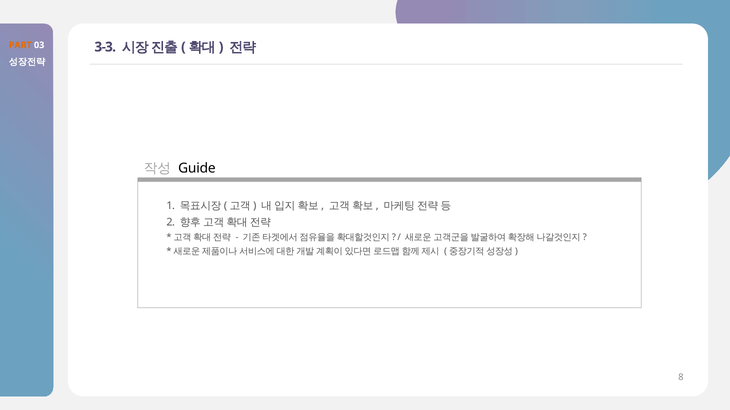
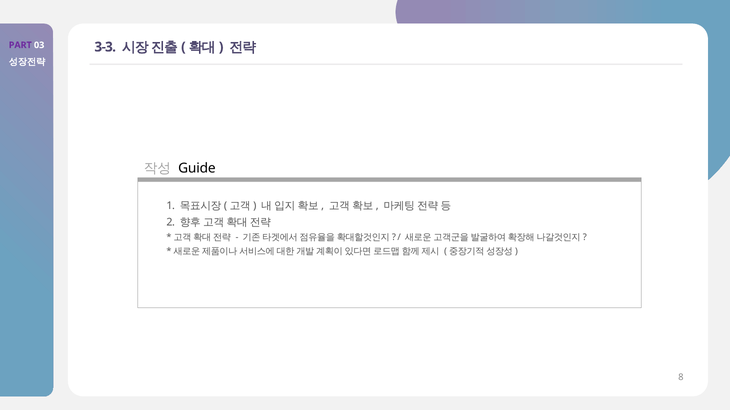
PART colour: orange -> purple
